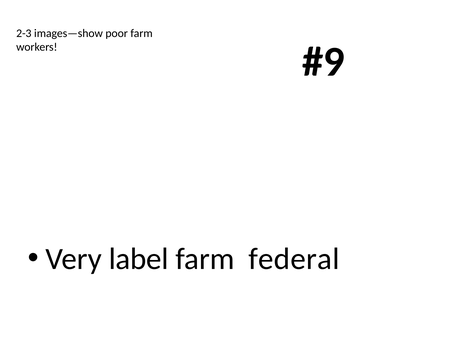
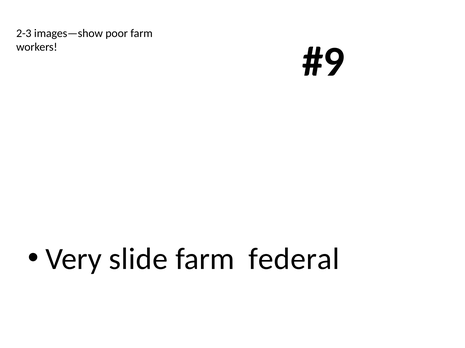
label: label -> slide
